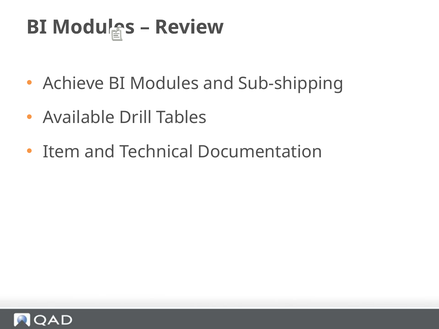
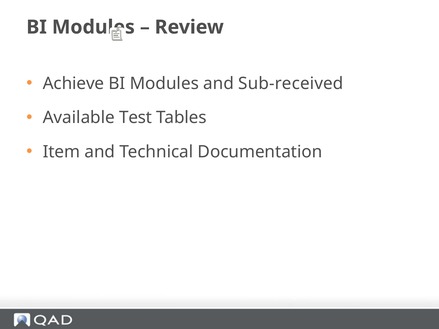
Sub-shipping: Sub-shipping -> Sub-received
Drill: Drill -> Test
